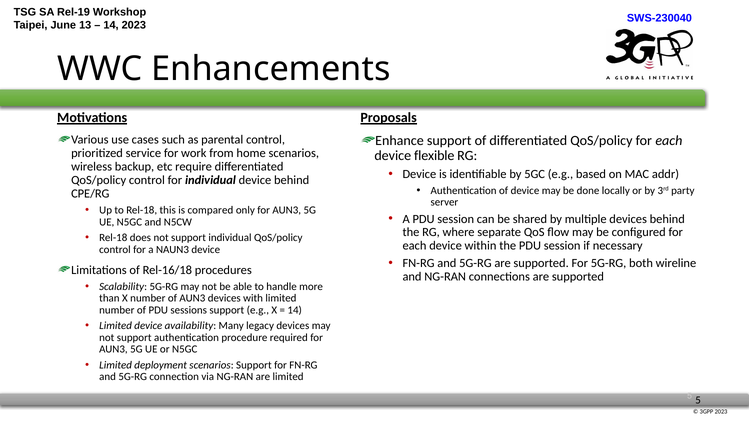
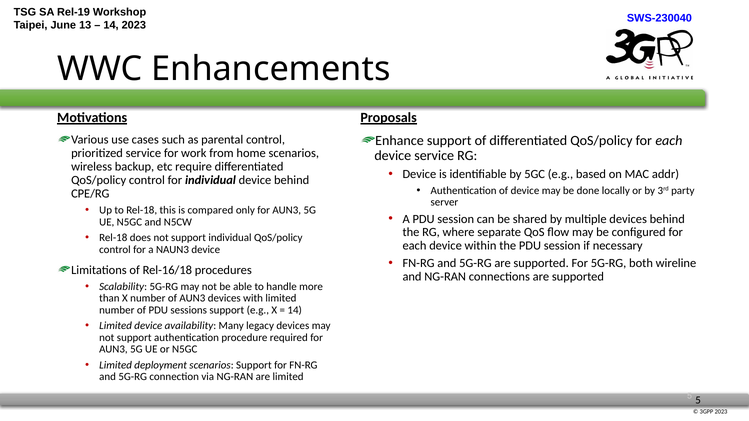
device flexible: flexible -> service
